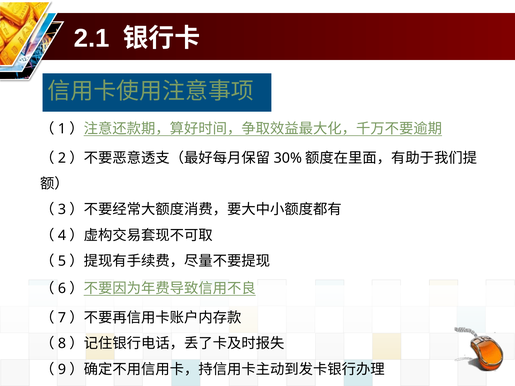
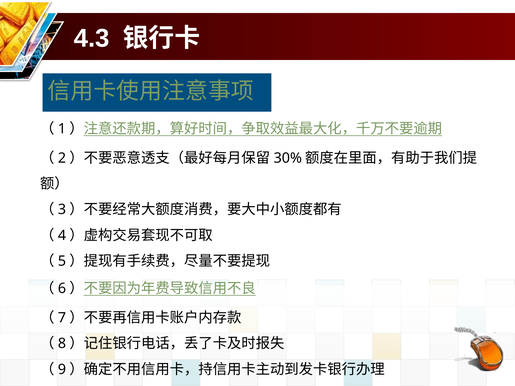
2.1: 2.1 -> 4.3
